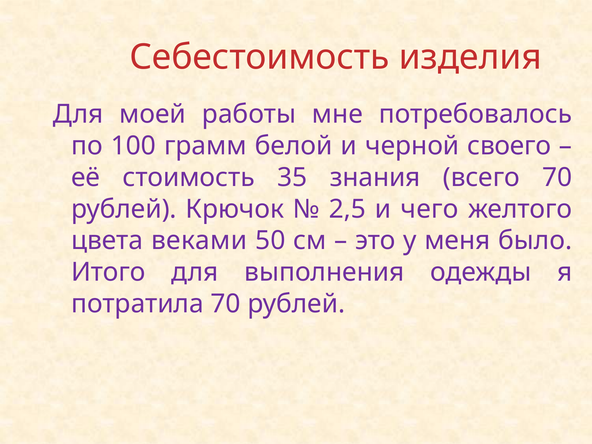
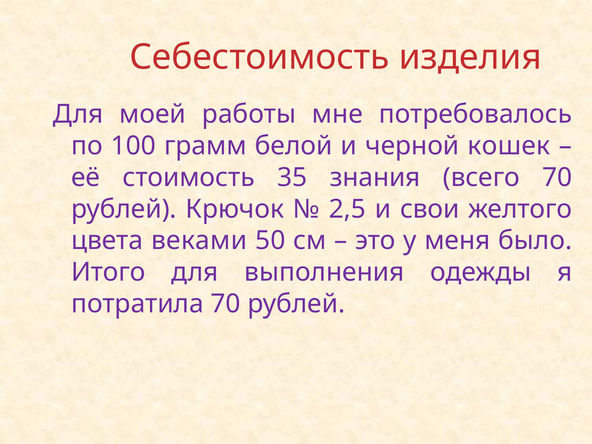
своего: своего -> кошек
чего: чего -> свои
